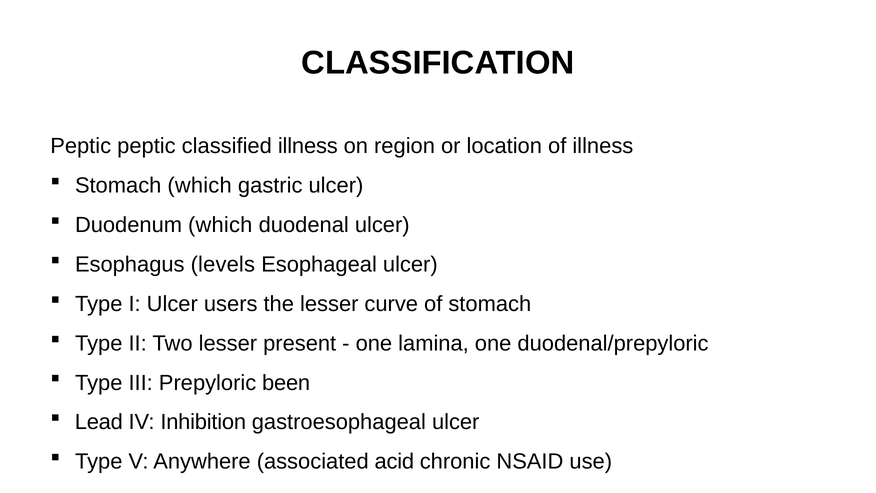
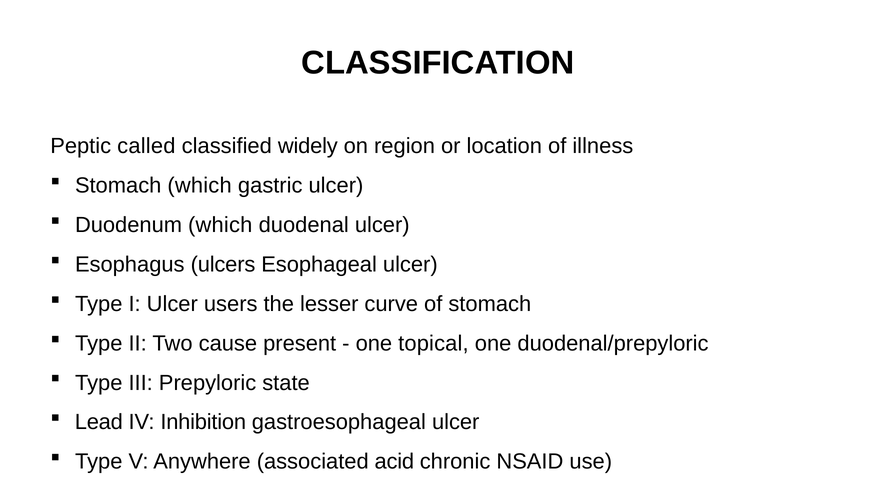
Peptic peptic: peptic -> called
classified illness: illness -> widely
levels: levels -> ulcers
Two lesser: lesser -> cause
lamina: lamina -> topical
been: been -> state
